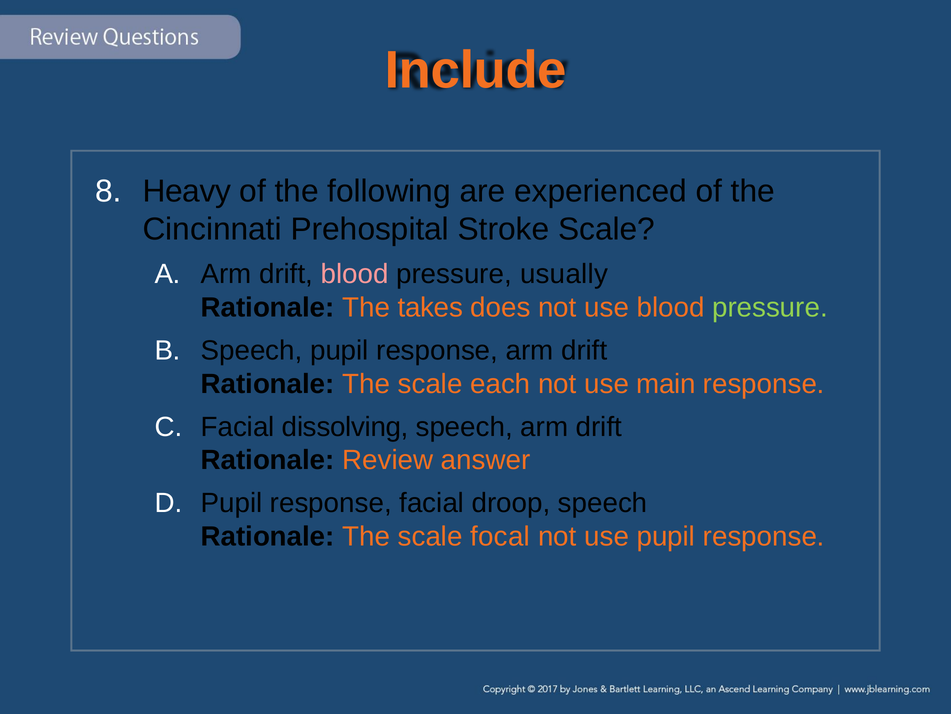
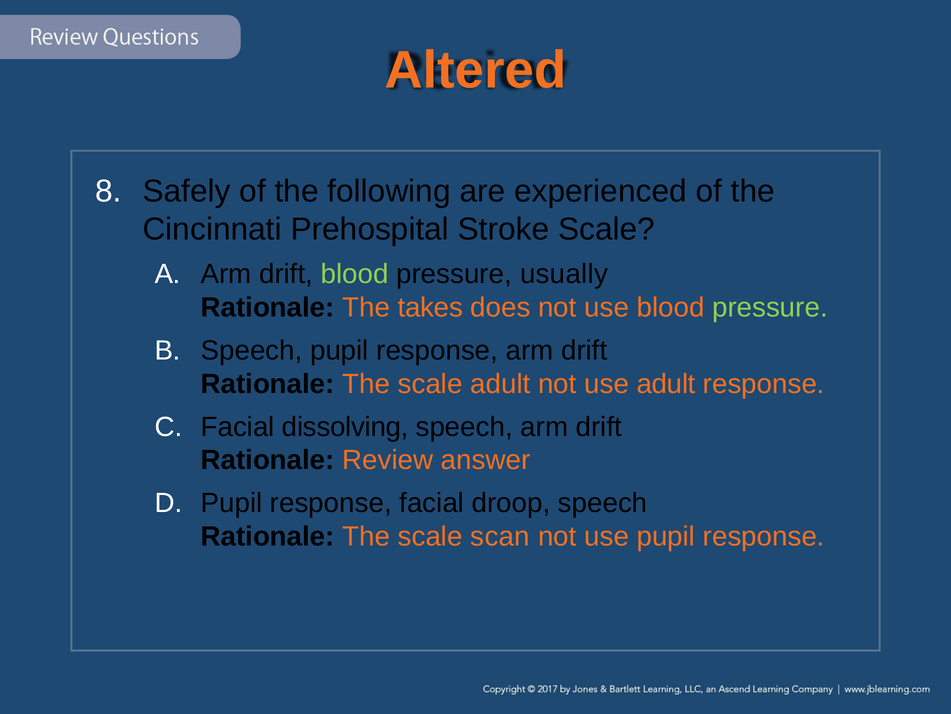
Include: Include -> Altered
Heavy: Heavy -> Safely
blood at (355, 274) colour: pink -> light green
scale each: each -> adult
use main: main -> adult
focal: focal -> scan
